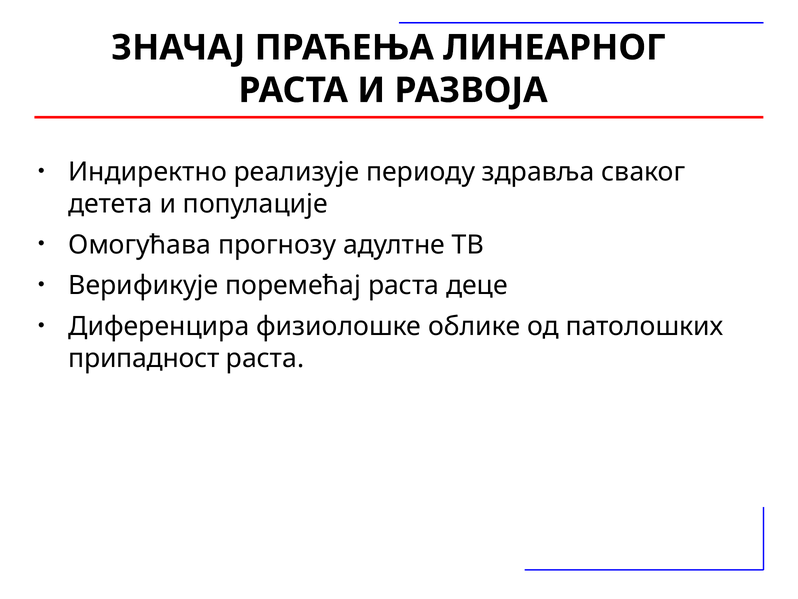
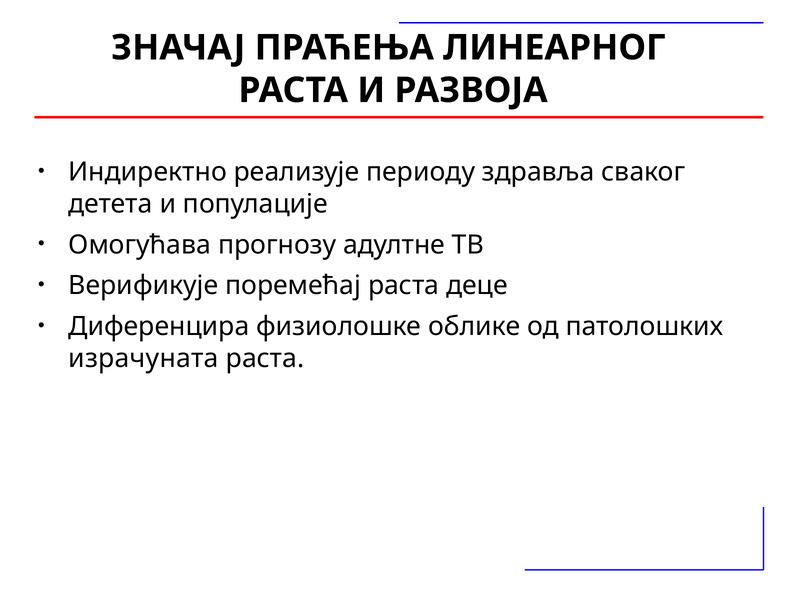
припадност: припадност -> израчуната
